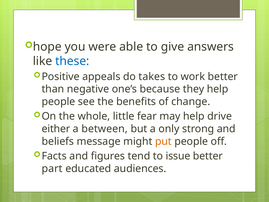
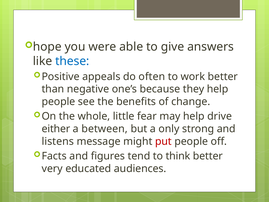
takes: takes -> often
beliefs: beliefs -> listens
put colour: orange -> red
issue: issue -> think
part: part -> very
